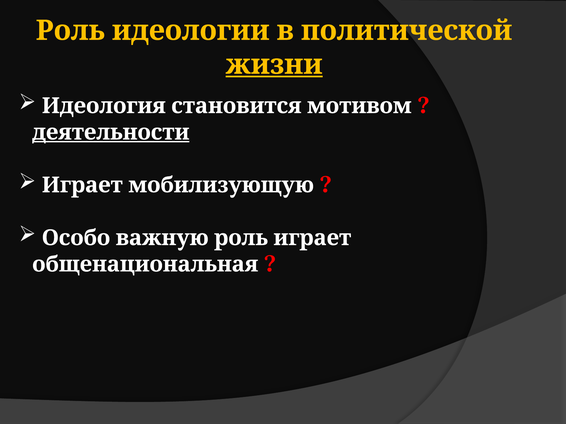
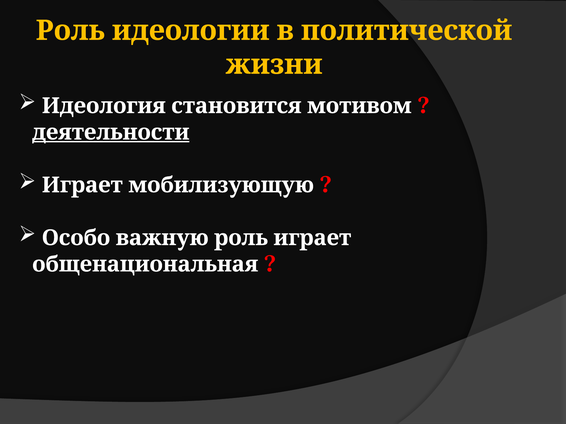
жизни underline: present -> none
